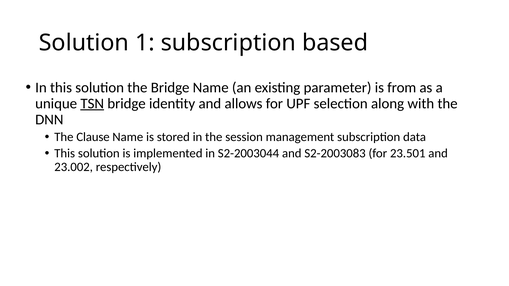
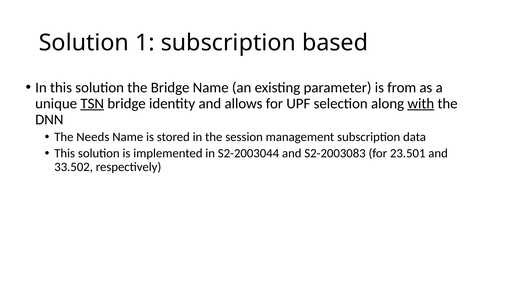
with underline: none -> present
Clause: Clause -> Needs
23.002: 23.002 -> 33.502
